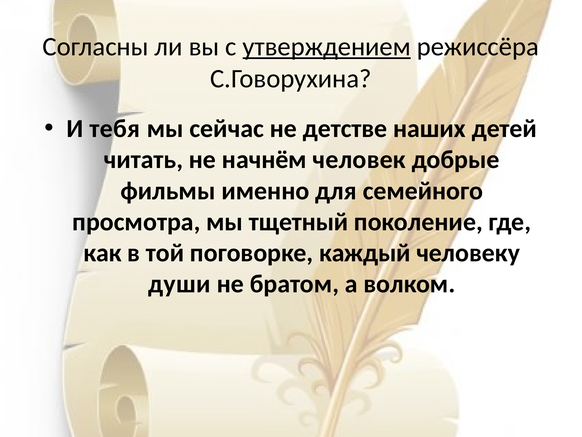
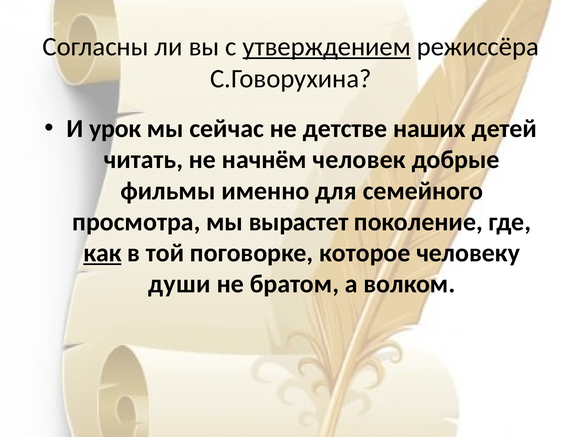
тебя: тебя -> урок
тщетный: тщетный -> вырастет
как underline: none -> present
каждый: каждый -> которое
